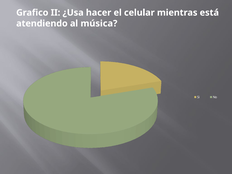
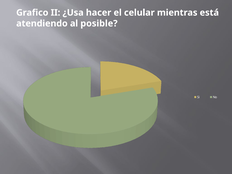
música: música -> posible
